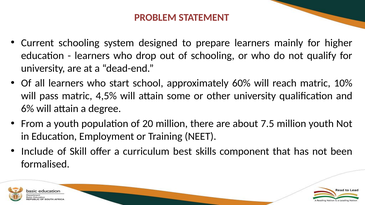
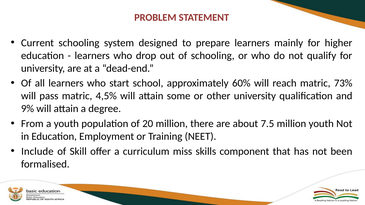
10%: 10% -> 73%
6%: 6% -> 9%
best: best -> miss
